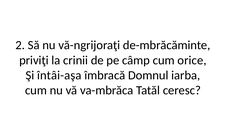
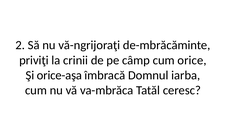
întâi-aşa: întâi-aşa -> orice-aşa
